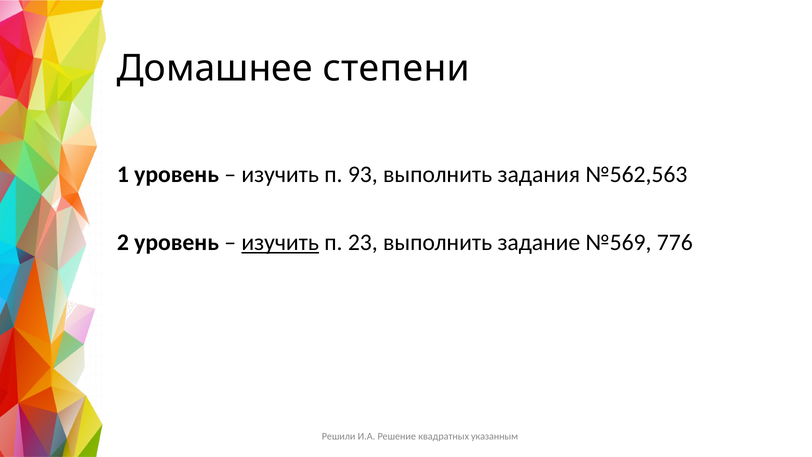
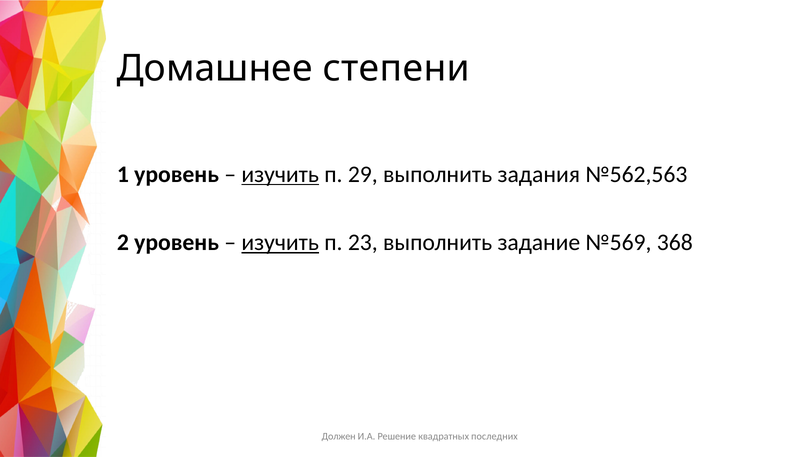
изучить at (280, 174) underline: none -> present
93: 93 -> 29
776: 776 -> 368
Решили: Решили -> Должен
указанным: указанным -> последних
